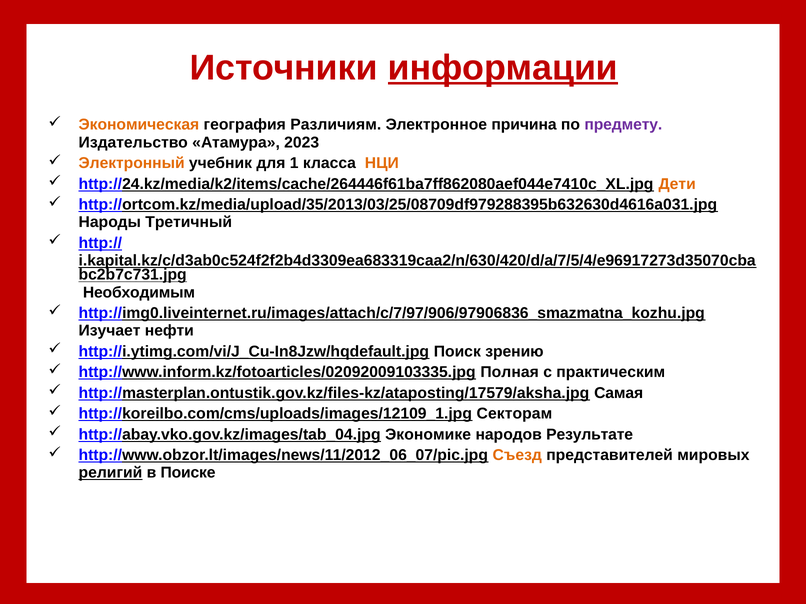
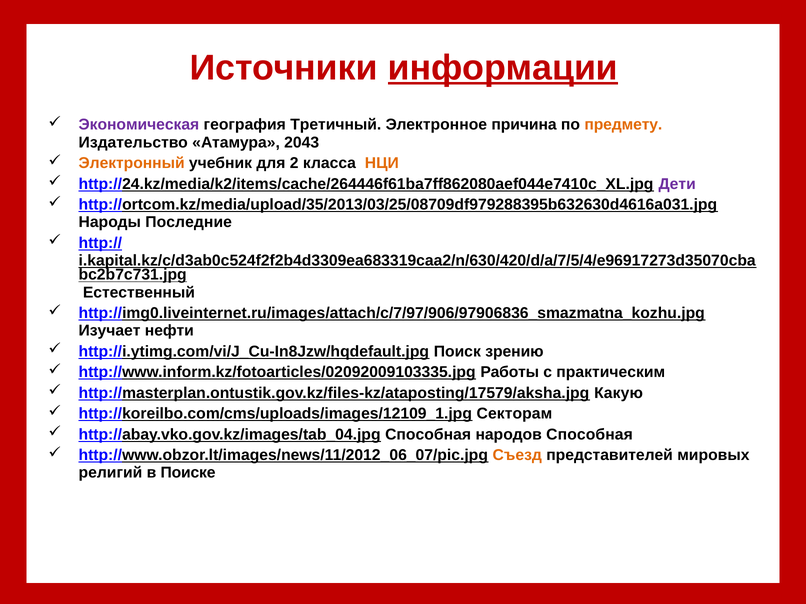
Экономическая colour: orange -> purple
Различиям: Различиям -> Третичный
предмету colour: purple -> orange
2023: 2023 -> 2043
1: 1 -> 2
Дети colour: orange -> purple
Третичный: Третичный -> Последние
Необходимым: Необходимым -> Естественный
Полная: Полная -> Работы
Самая: Самая -> Какую
http://abay.vko.gov.kz/images/tab_04.jpg Экономике: Экономике -> Способная
народов Результате: Результате -> Способная
религий underline: present -> none
